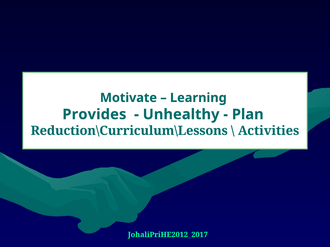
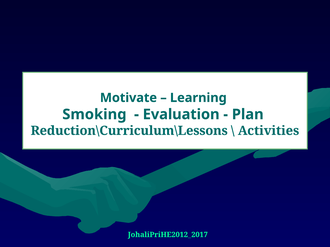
Provides: Provides -> Smoking
Unhealthy: Unhealthy -> Evaluation
